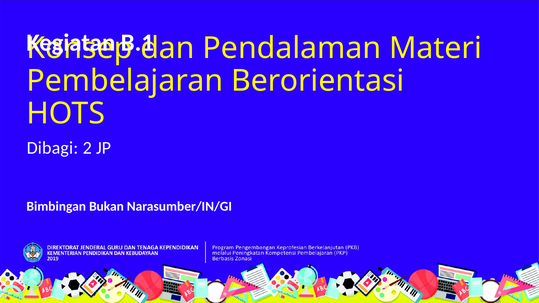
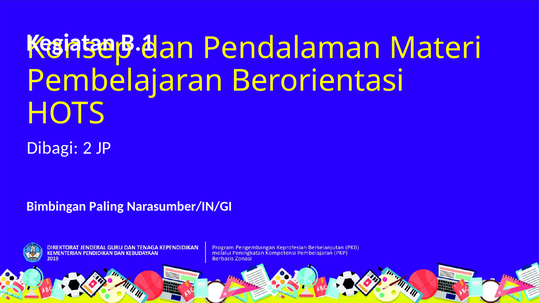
Bukan: Bukan -> Paling
